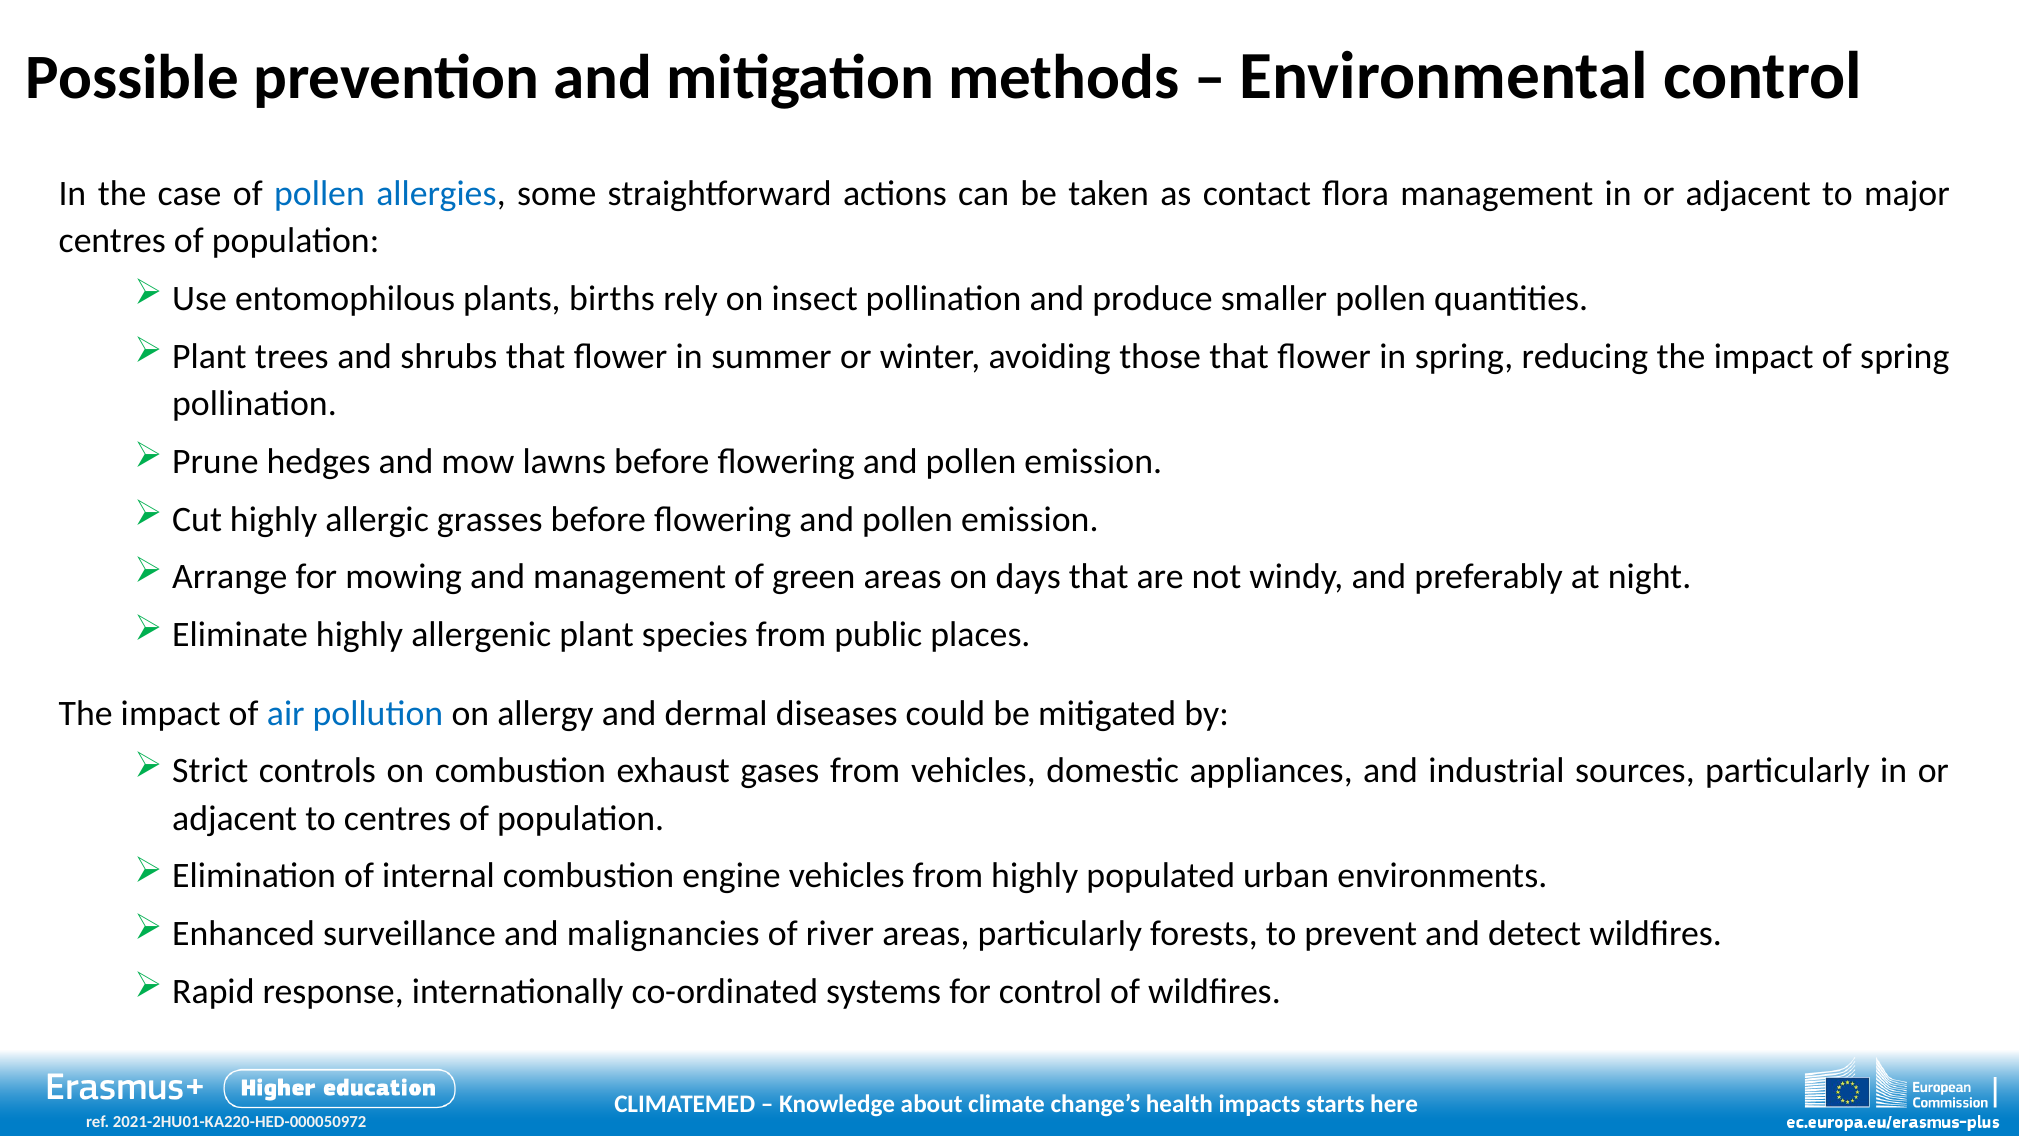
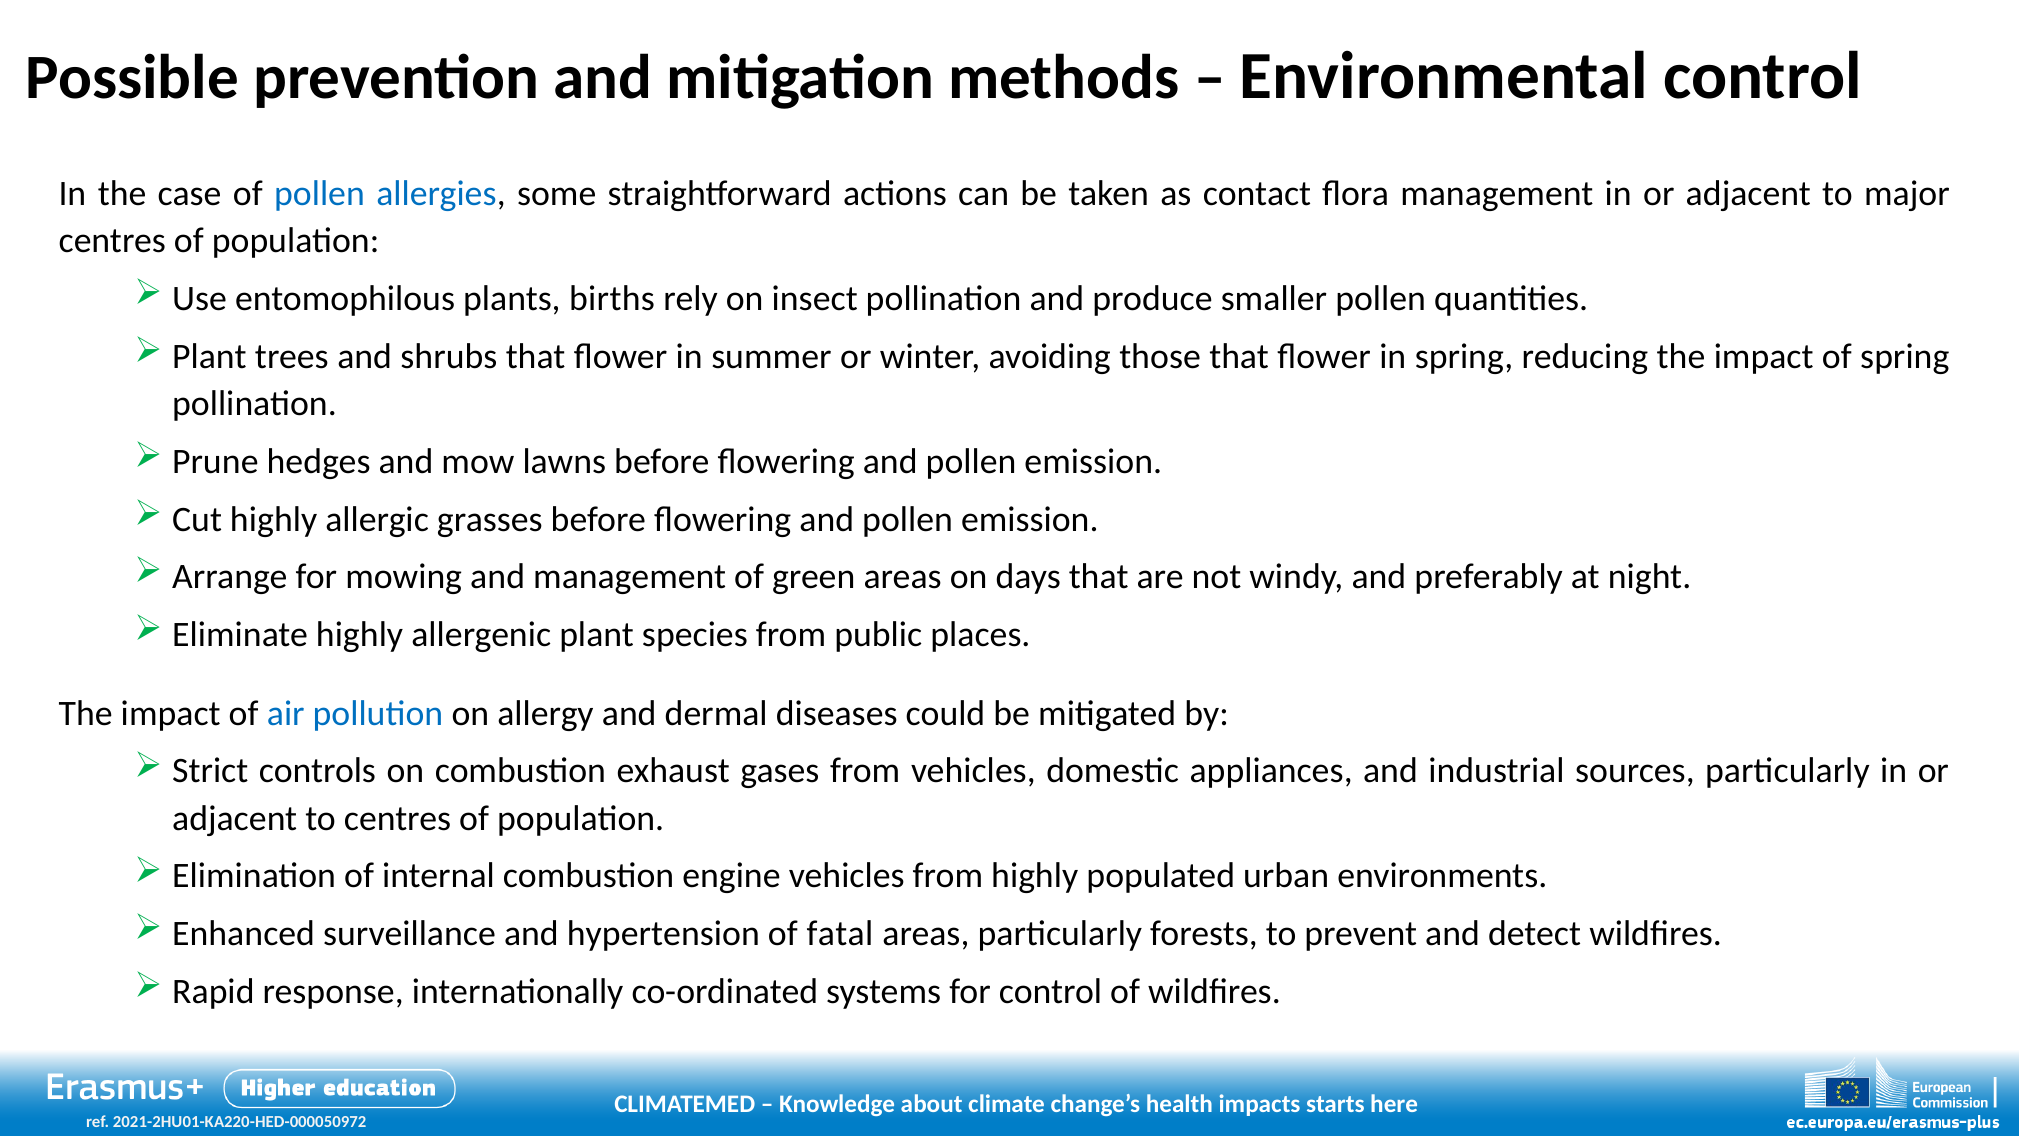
malignancies: malignancies -> hypertension
river: river -> fatal
